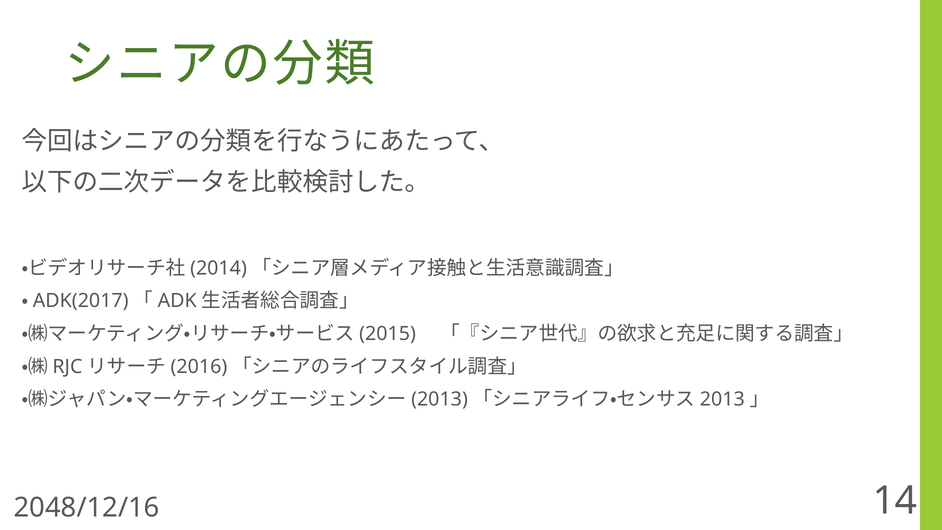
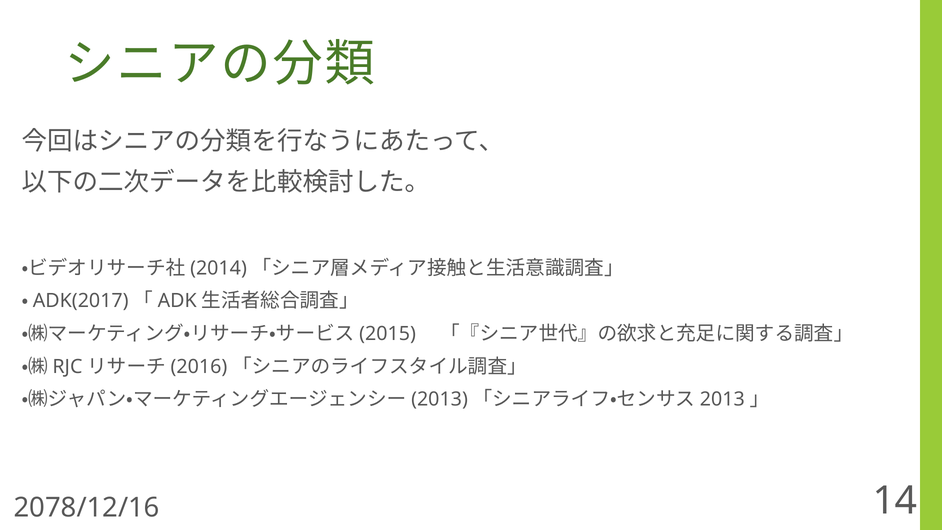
2048/12/16: 2048/12/16 -> 2078/12/16
